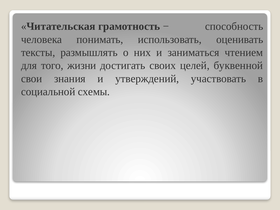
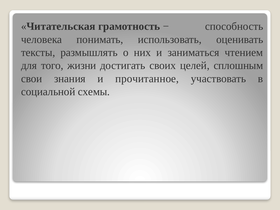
буквенной: буквенной -> сплошным
утверждений: утверждений -> прочитанное
